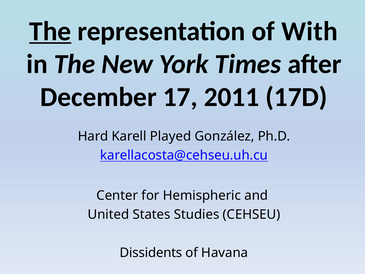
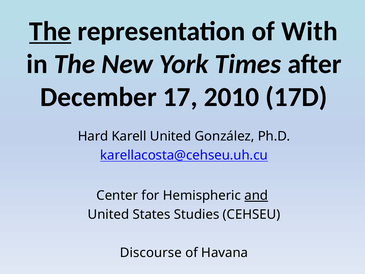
2011: 2011 -> 2010
Karell Played: Played -> United
and underline: none -> present
Dissidents: Dissidents -> Discourse
